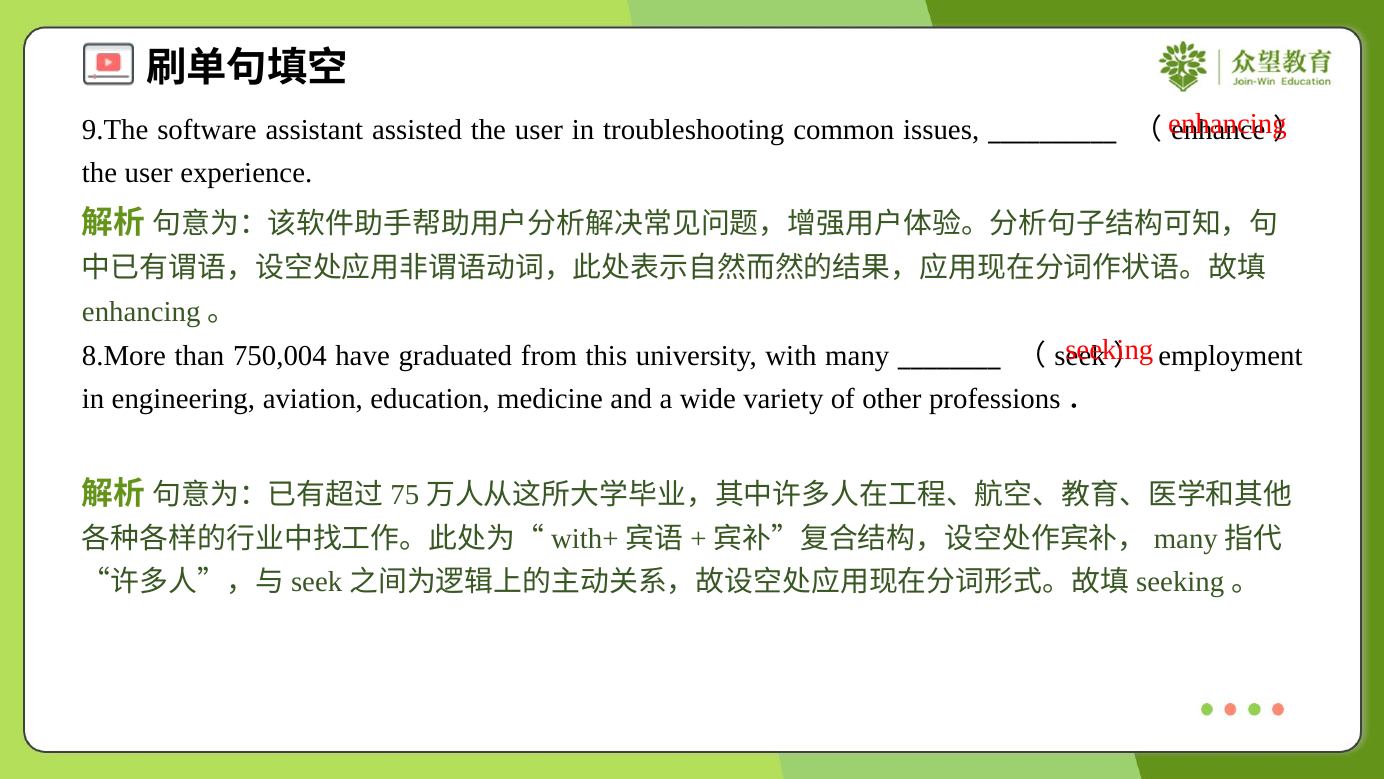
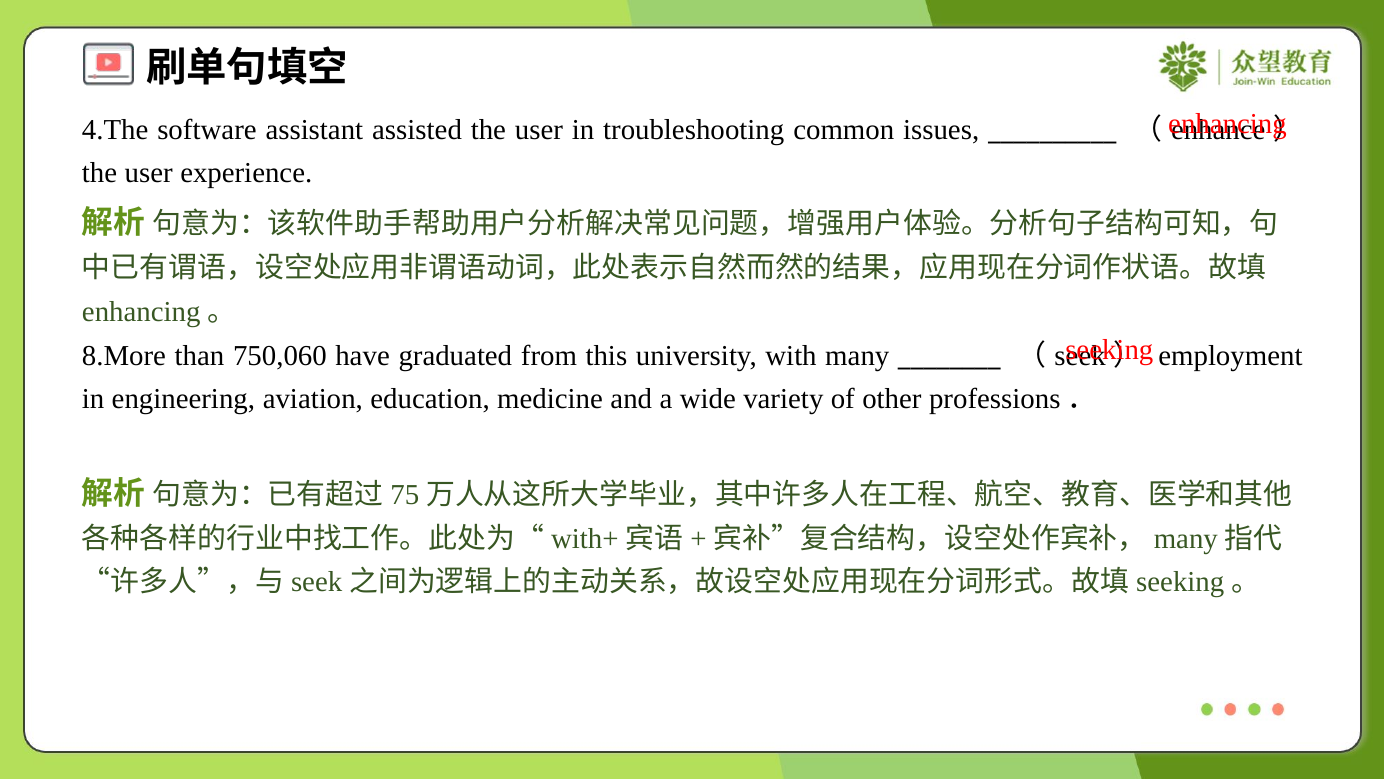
9.The: 9.The -> 4.The
750,004: 750,004 -> 750,060
